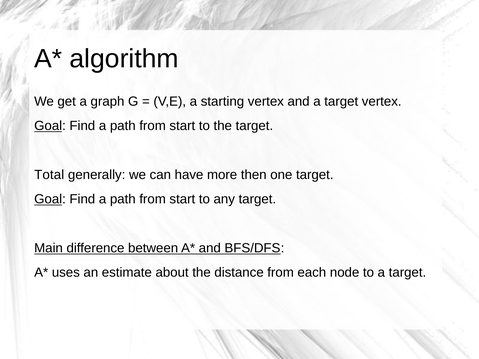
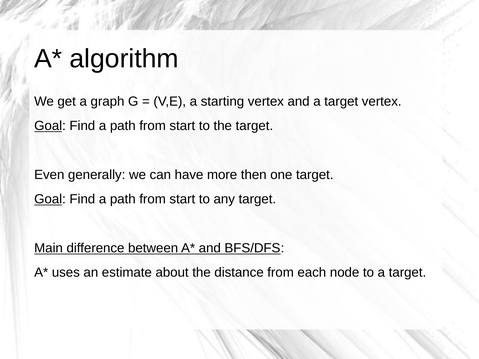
Total: Total -> Even
